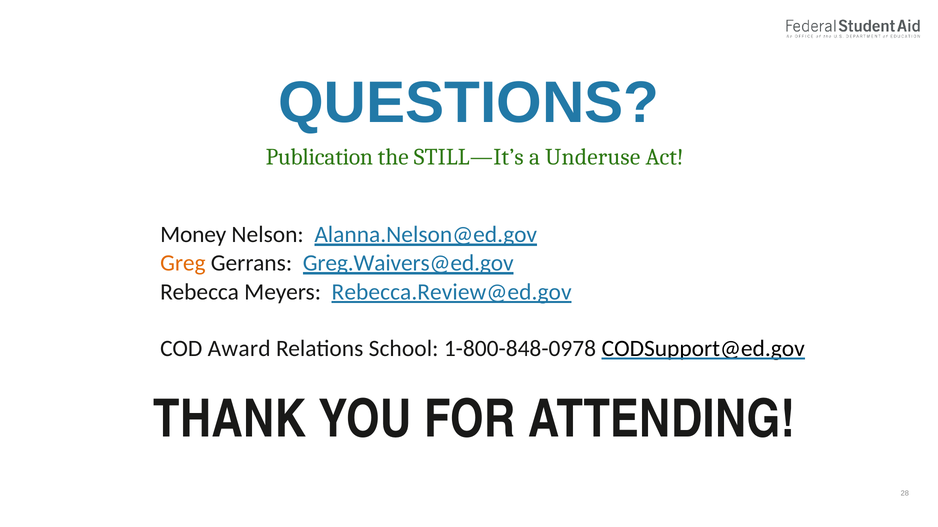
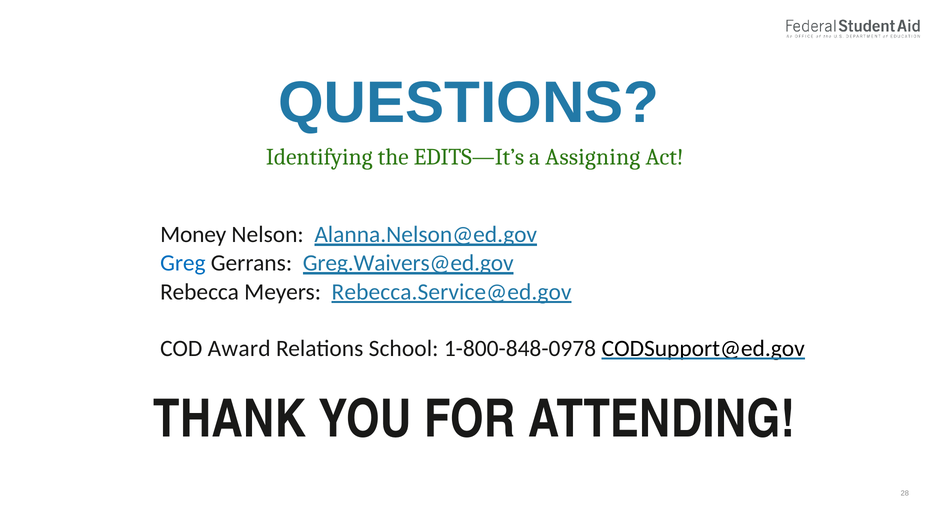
Publication: Publication -> Identifying
STILL—It’s: STILL—It’s -> EDITS—It’s
Underuse: Underuse -> Assigning
Greg colour: orange -> blue
Rebecca.Review@ed.gov: Rebecca.Review@ed.gov -> Rebecca.Service@ed.gov
